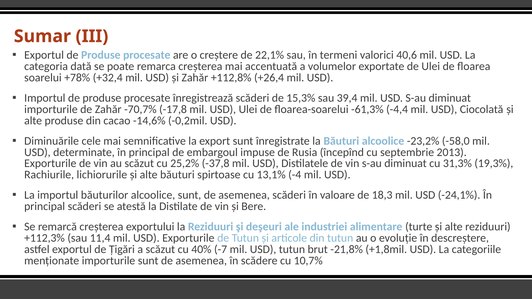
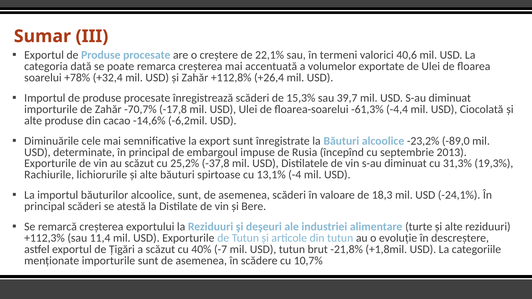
39,4: 39,4 -> 39,7
-0,2mil: -0,2mil -> -6,2mil
-58,0: -58,0 -> -89,0
